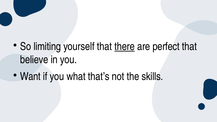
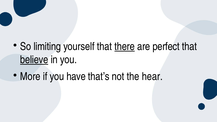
believe underline: none -> present
Want: Want -> More
what: what -> have
skills: skills -> hear
